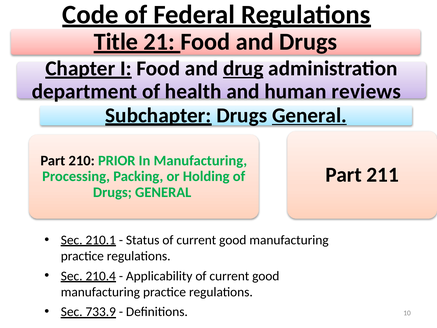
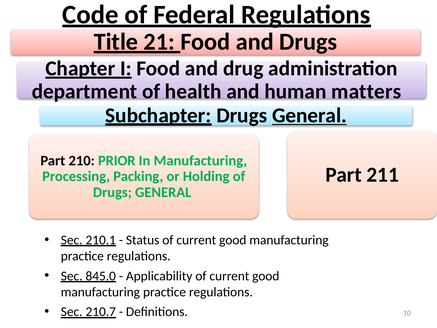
drug underline: present -> none
reviews: reviews -> matters
210.4: 210.4 -> 845.0
733.9: 733.9 -> 210.7
